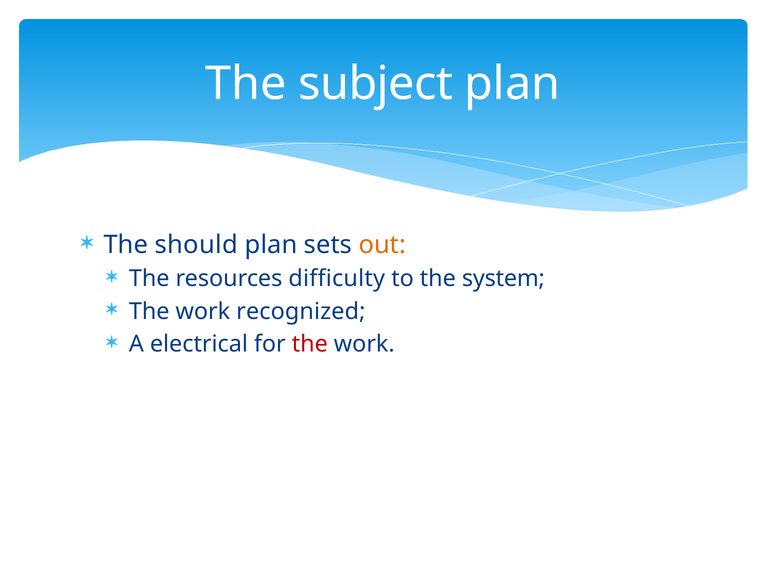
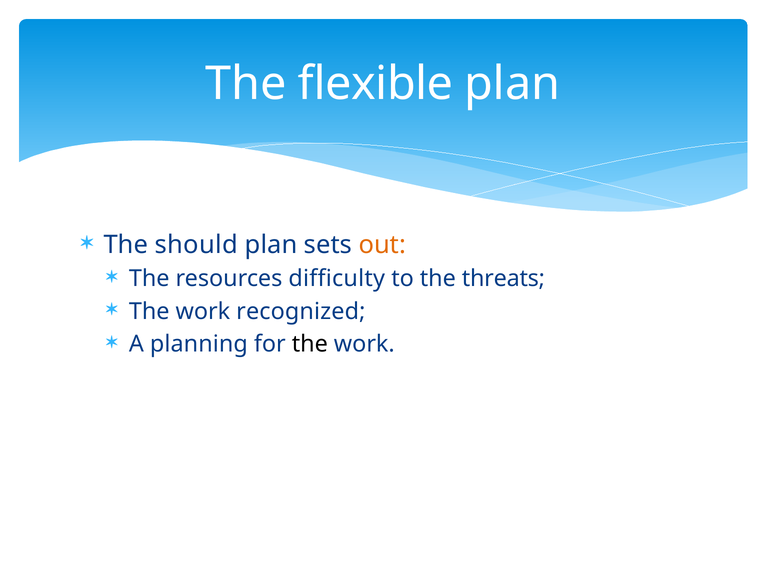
subject: subject -> flexible
system: system -> threats
electrical: electrical -> planning
the at (310, 344) colour: red -> black
